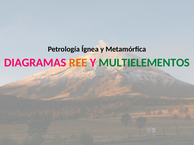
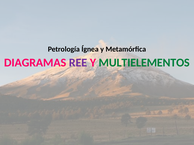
REE colour: orange -> purple
